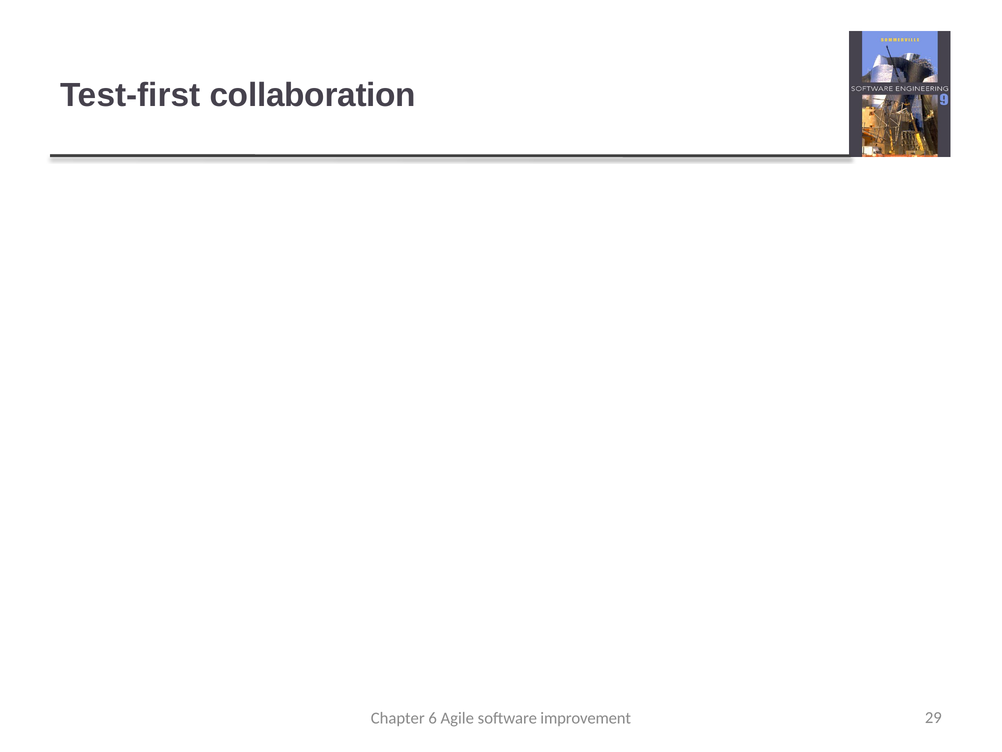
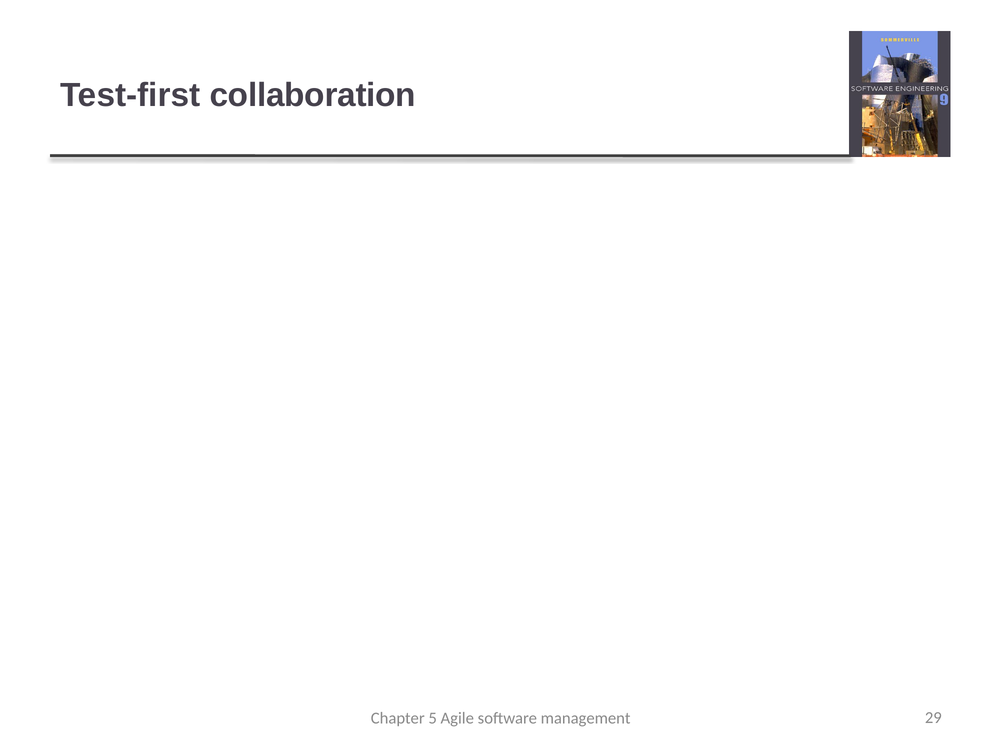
6: 6 -> 5
improvement: improvement -> management
